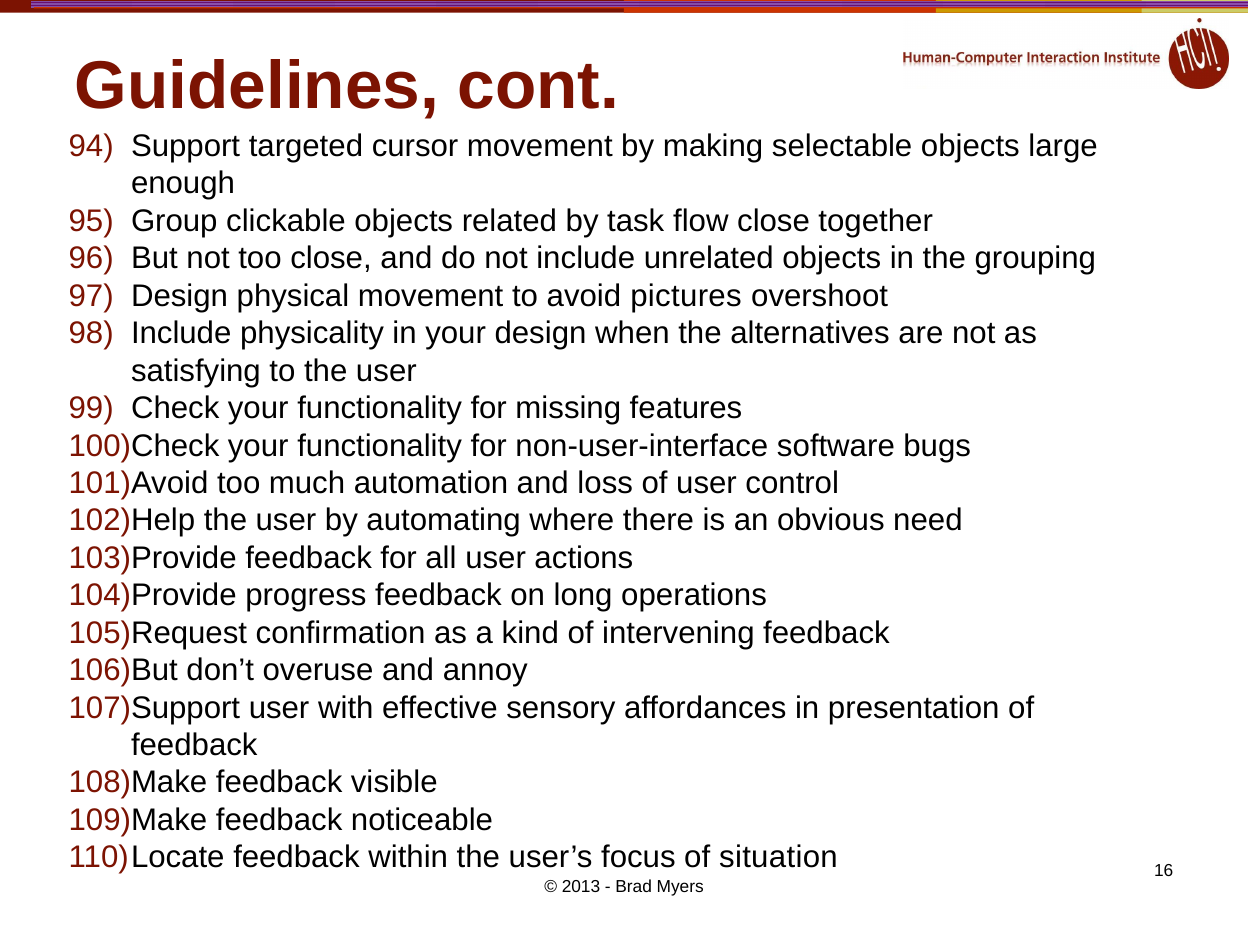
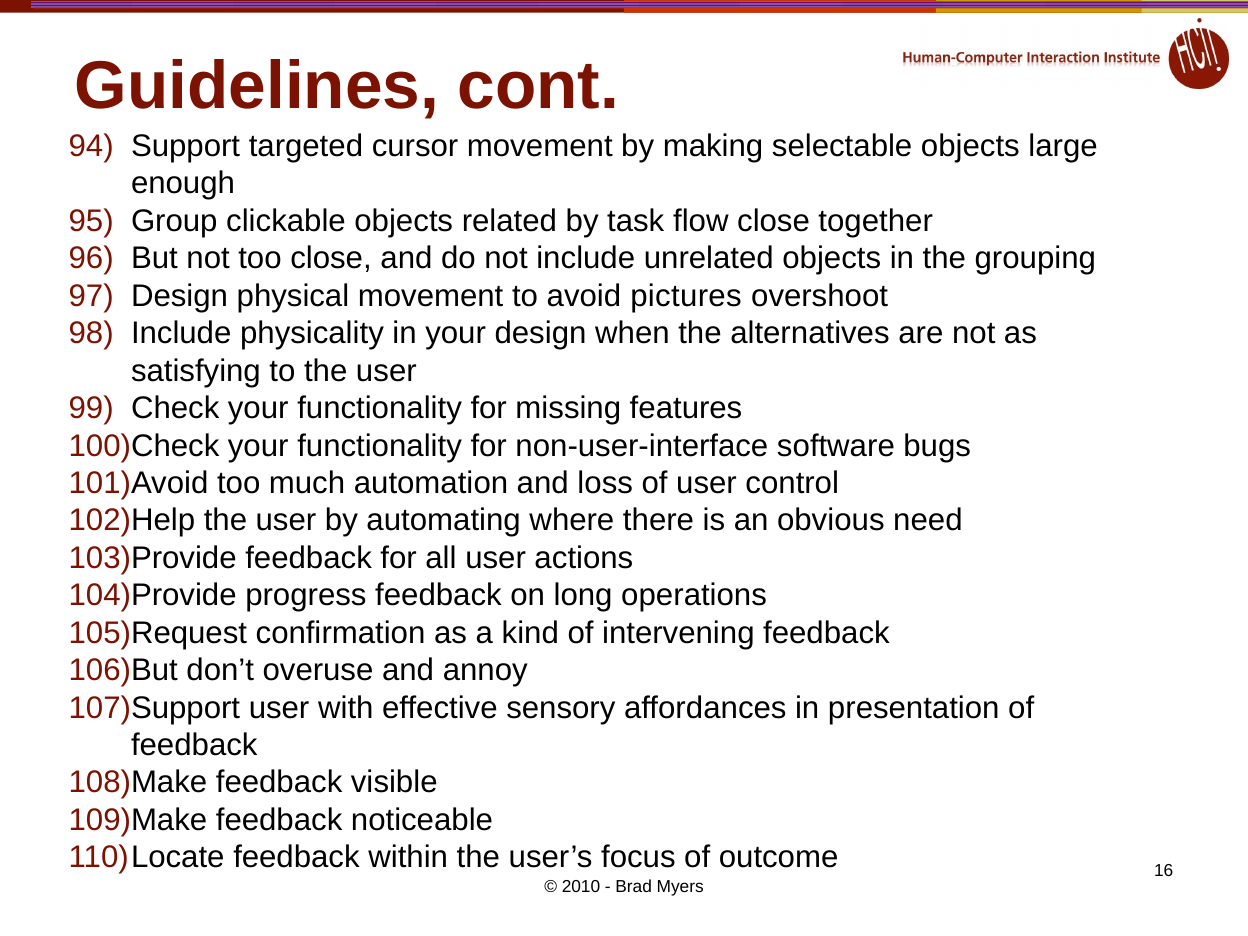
situation: situation -> outcome
2013: 2013 -> 2010
